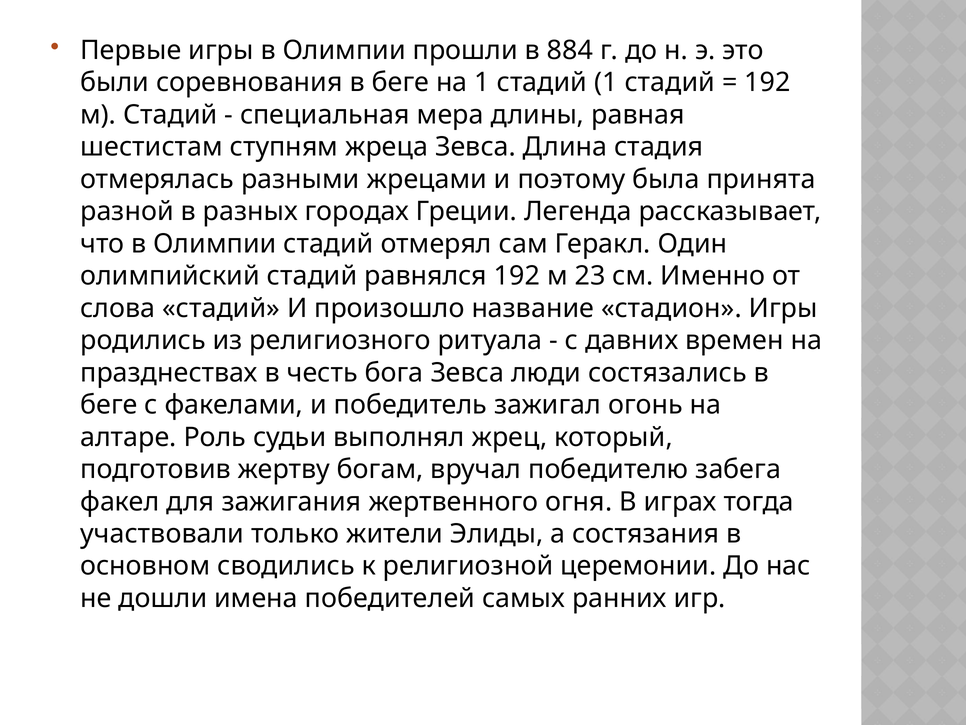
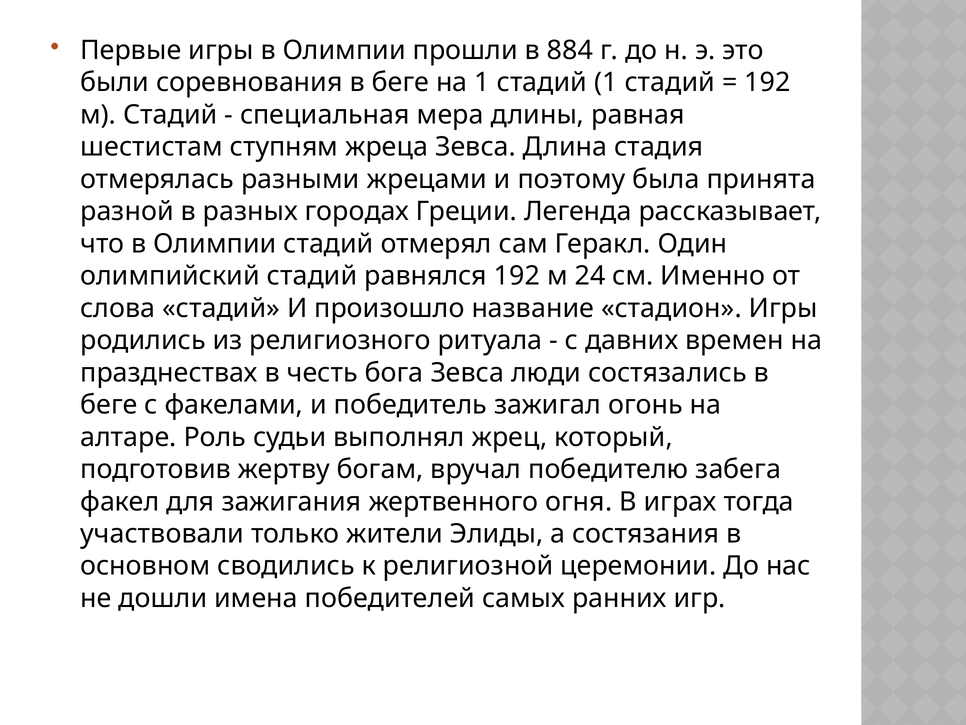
23: 23 -> 24
